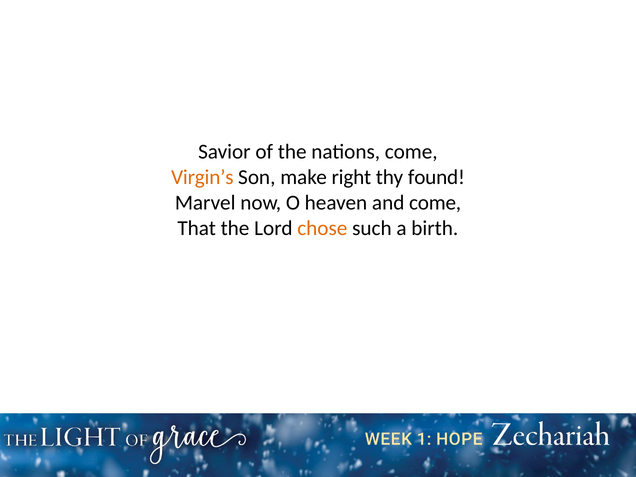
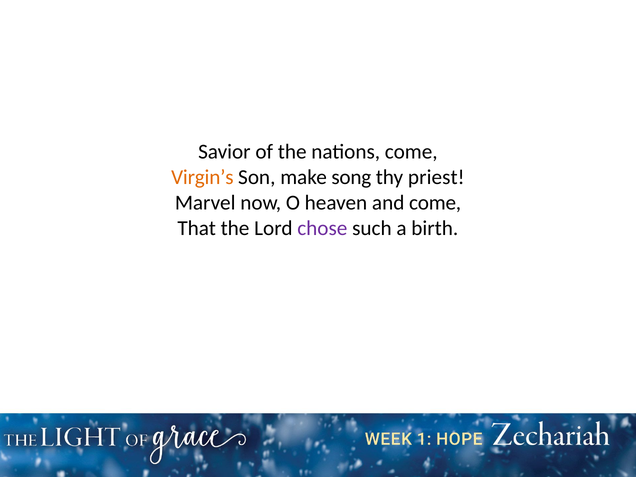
right: right -> song
found: found -> priest
chose colour: orange -> purple
